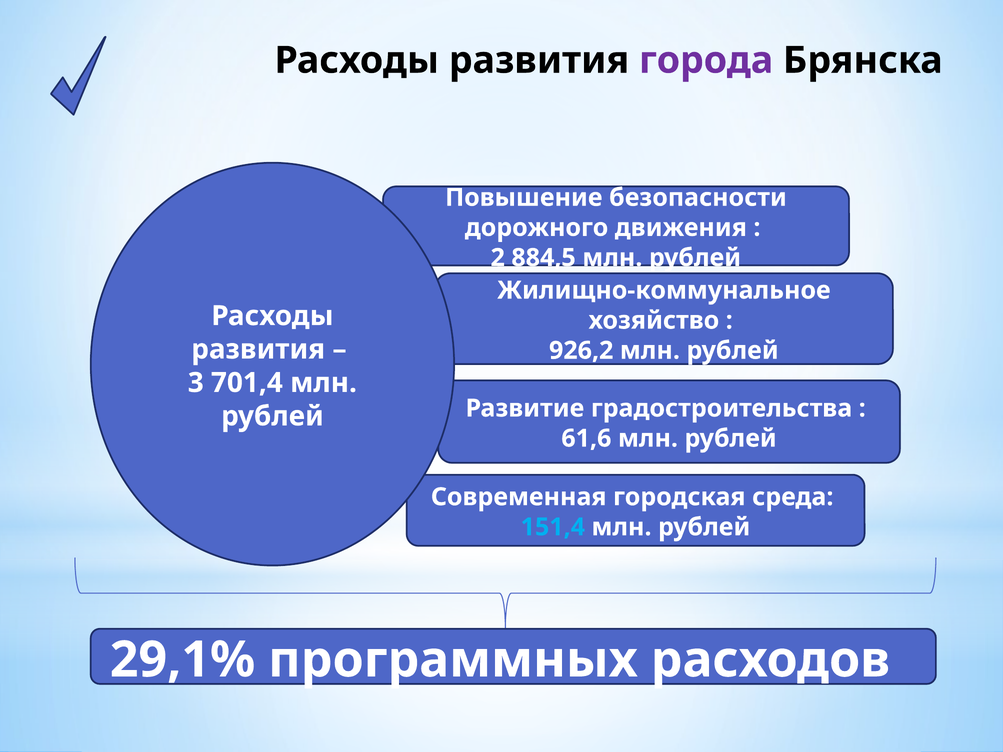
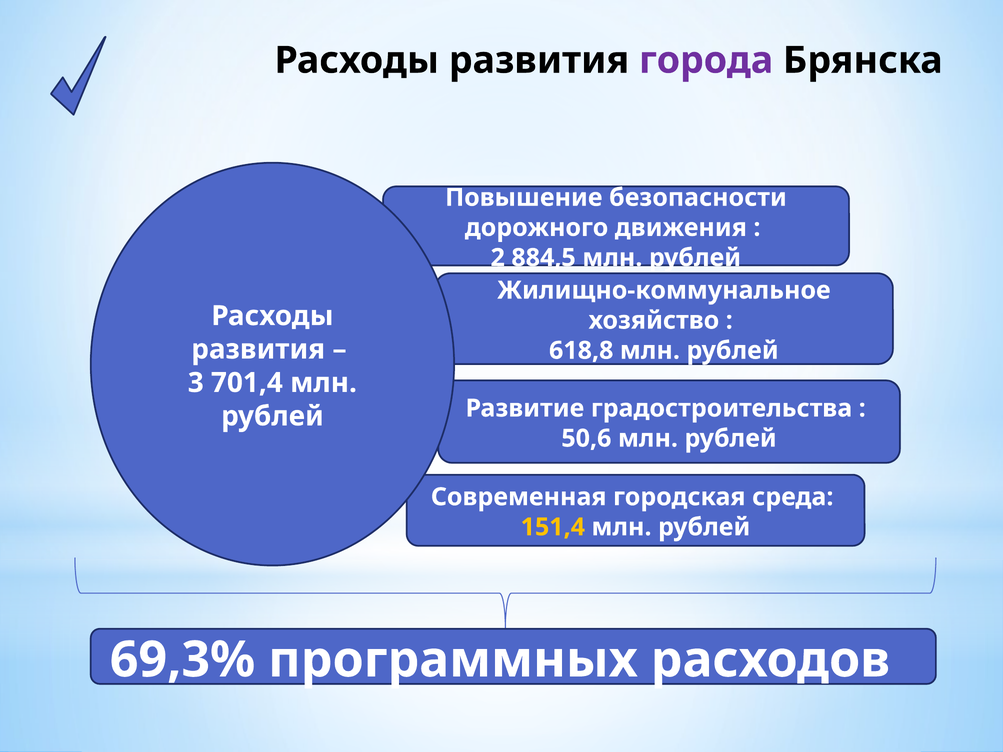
926,2: 926,2 -> 618,8
61,6: 61,6 -> 50,6
151,4 colour: light blue -> yellow
29,1%: 29,1% -> 69,3%
